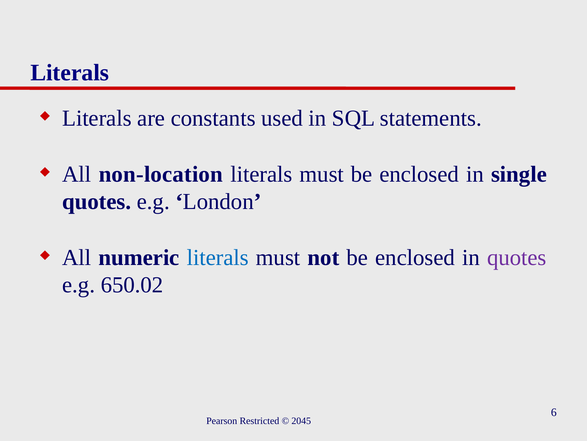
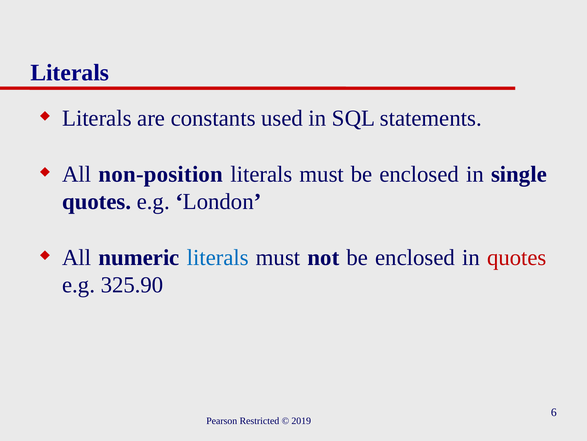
non-location: non-location -> non-position
quotes at (517, 257) colour: purple -> red
650.02: 650.02 -> 325.90
2045: 2045 -> 2019
